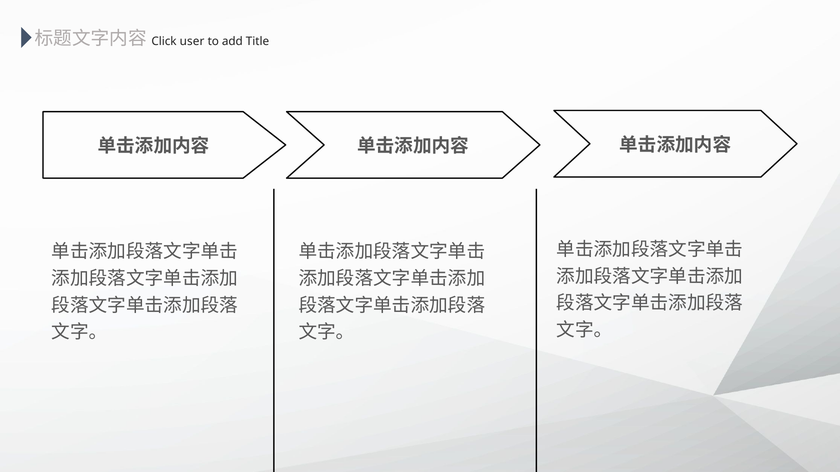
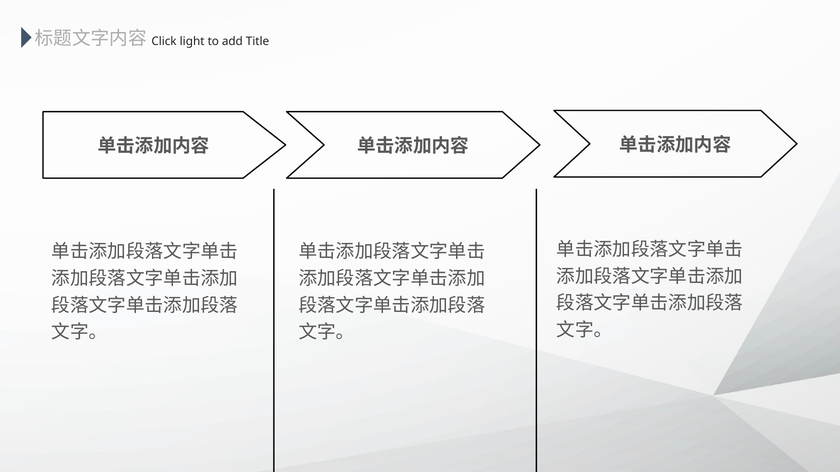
user: user -> light
